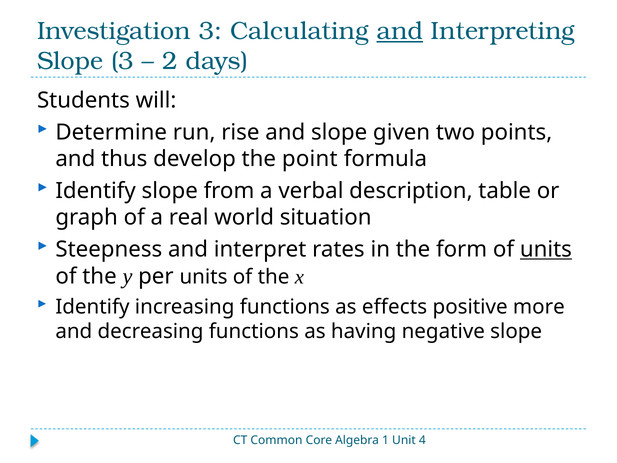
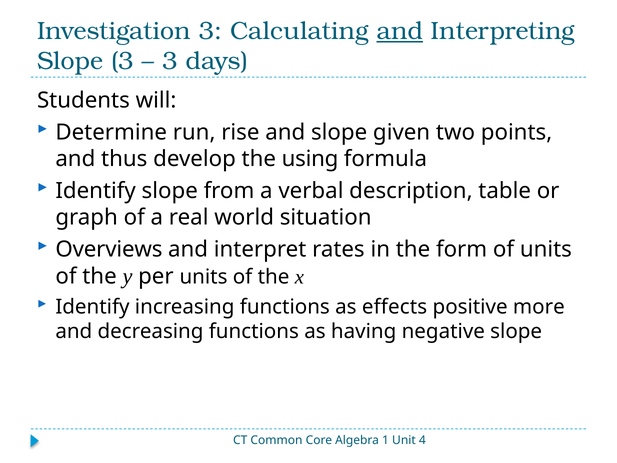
2 at (170, 61): 2 -> 3
point: point -> using
Steepness: Steepness -> Overviews
units at (546, 249) underline: present -> none
